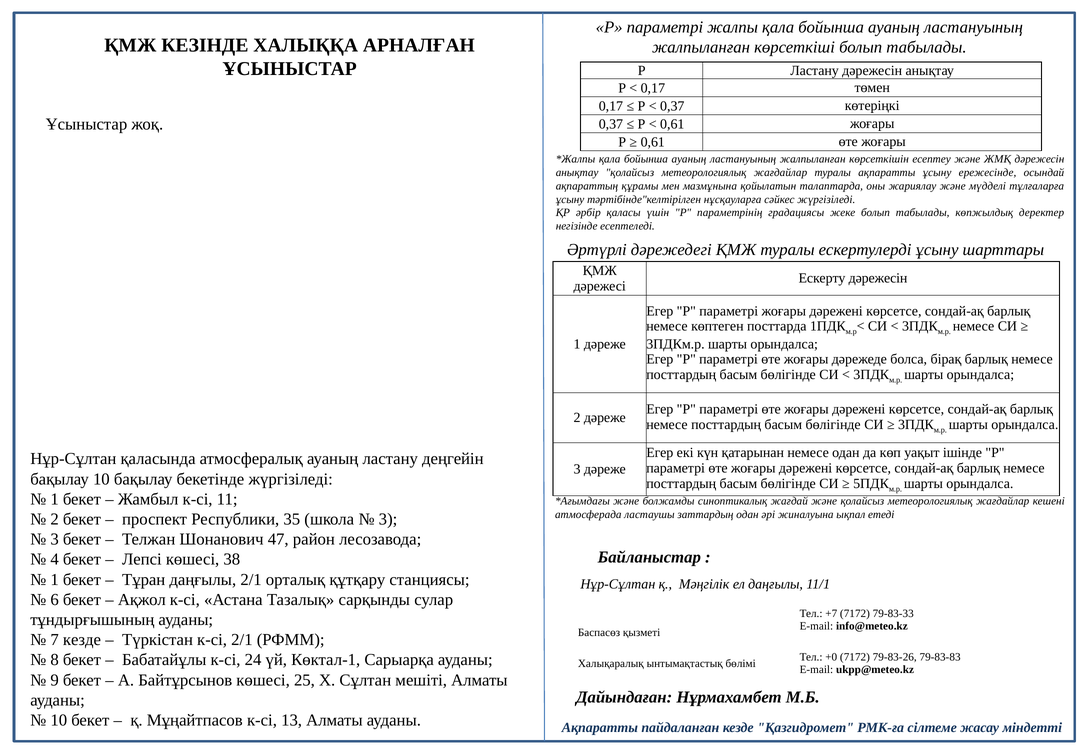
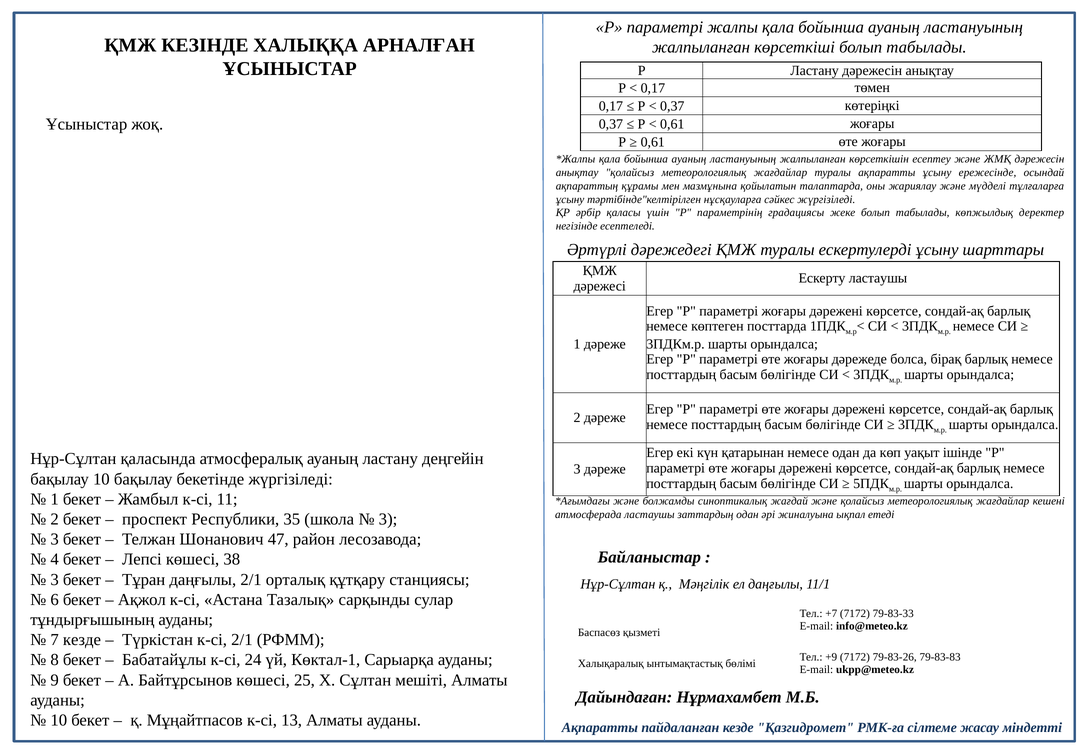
Ескерту дәрежесін: дәрежесін -> ластаушы
1 at (55, 579): 1 -> 3
+0: +0 -> +9
